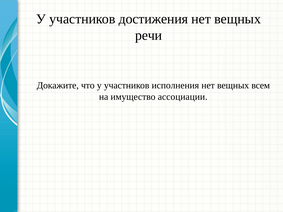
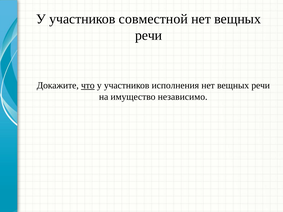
достижения: достижения -> совместной
что underline: none -> present
всем at (261, 86): всем -> речи
ассоциации: ассоциации -> независимо
